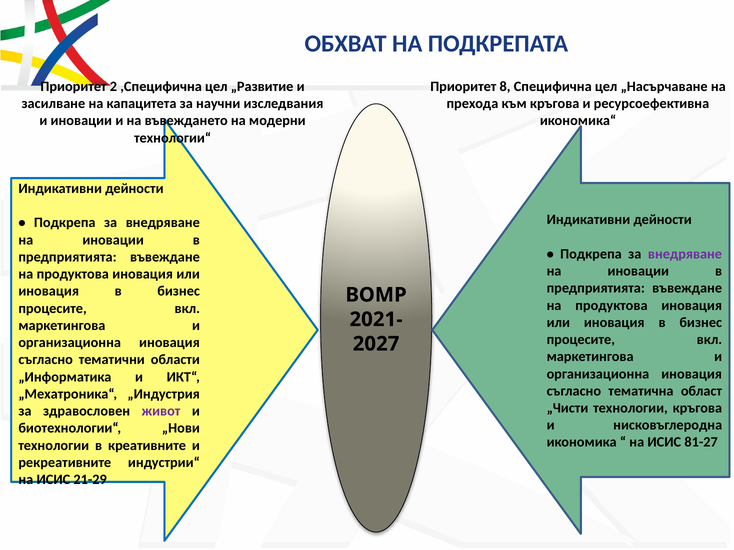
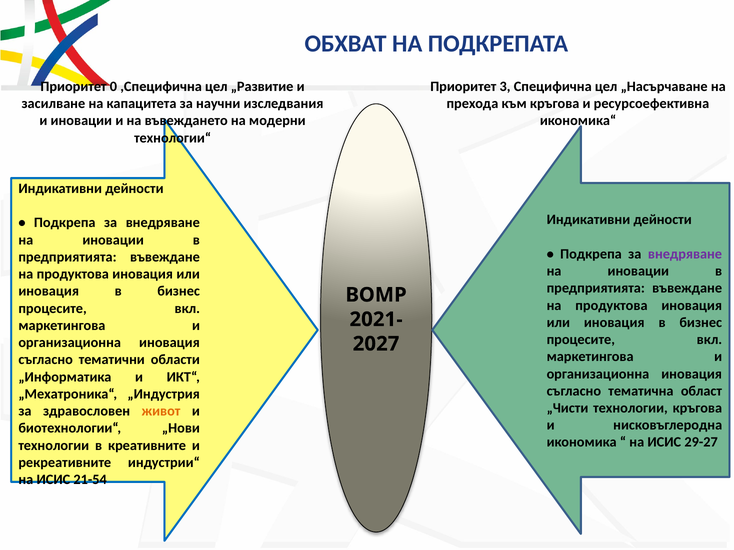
2: 2 -> 0
8: 8 -> 3
живот colour: purple -> orange
81-27: 81-27 -> 29-27
21-29: 21-29 -> 21-54
